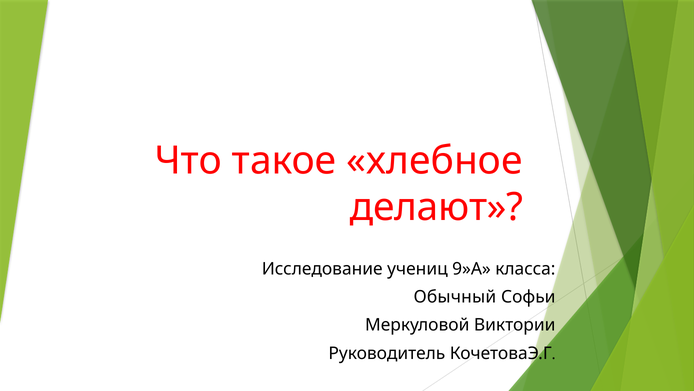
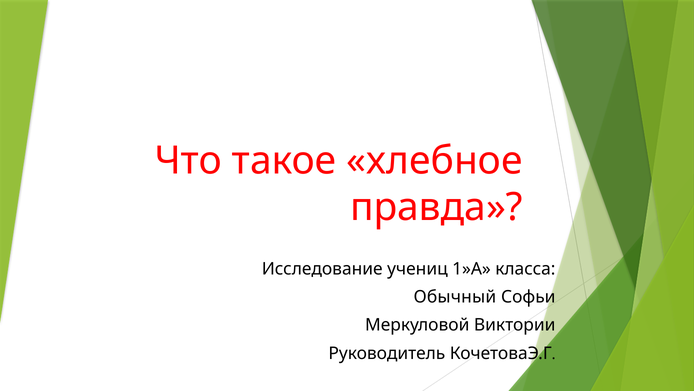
делают: делают -> правда
9»А: 9»А -> 1»А
